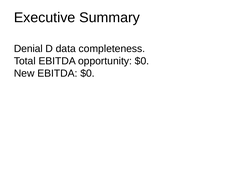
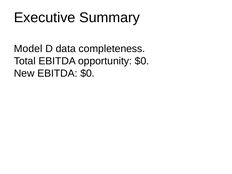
Denial: Denial -> Model
